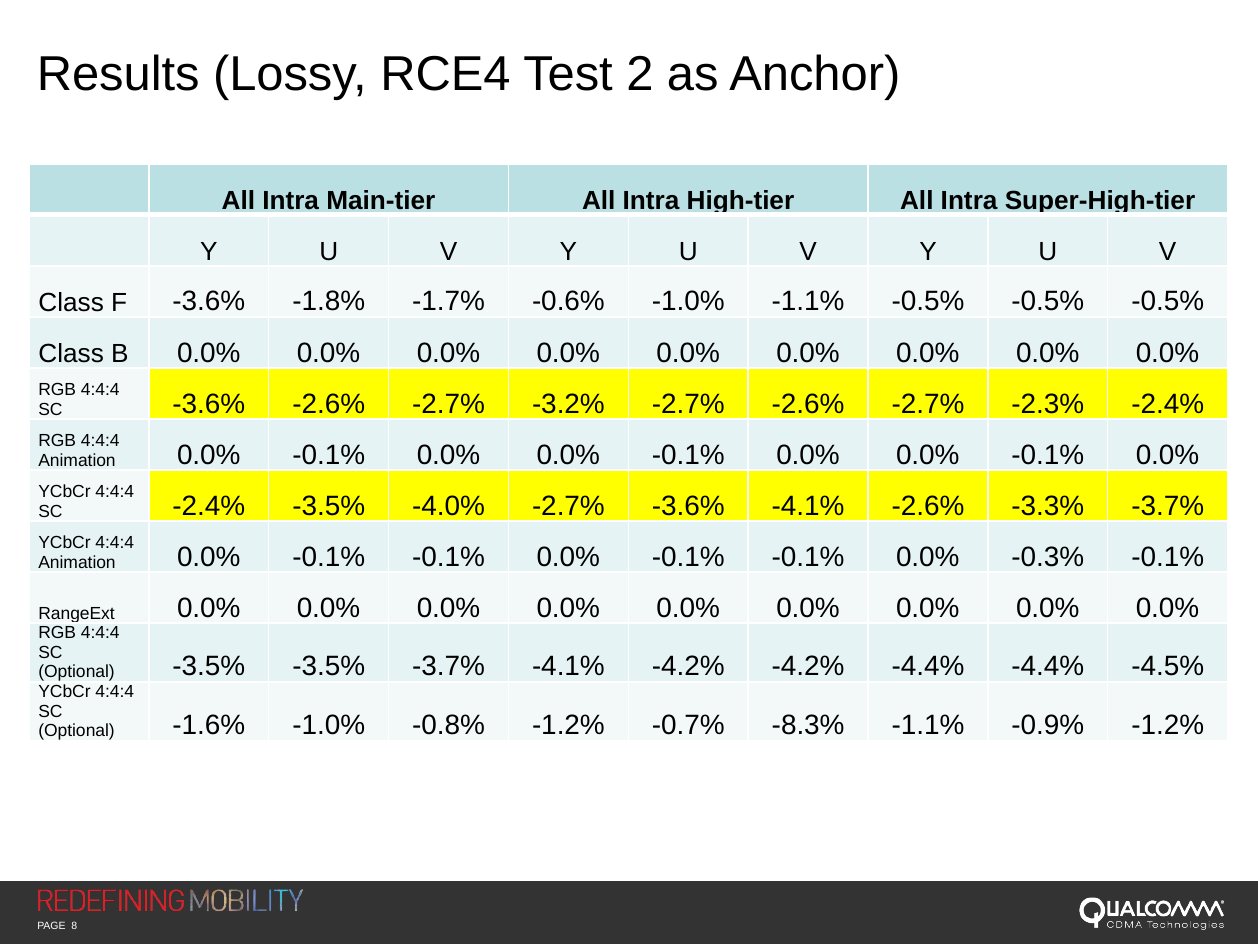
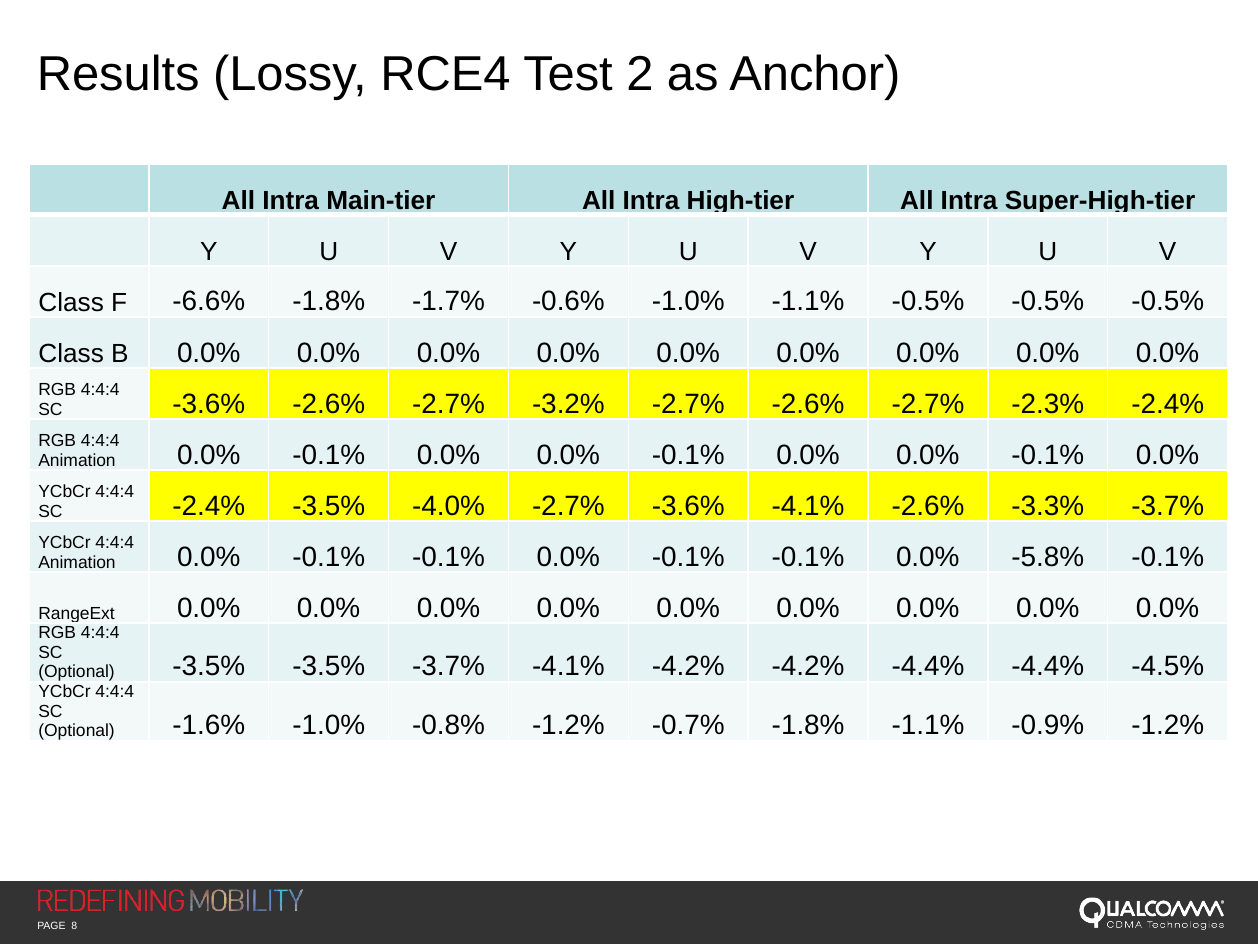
F -3.6%: -3.6% -> -6.6%
-0.3%: -0.3% -> -5.8%
-0.7% -8.3%: -8.3% -> -1.8%
